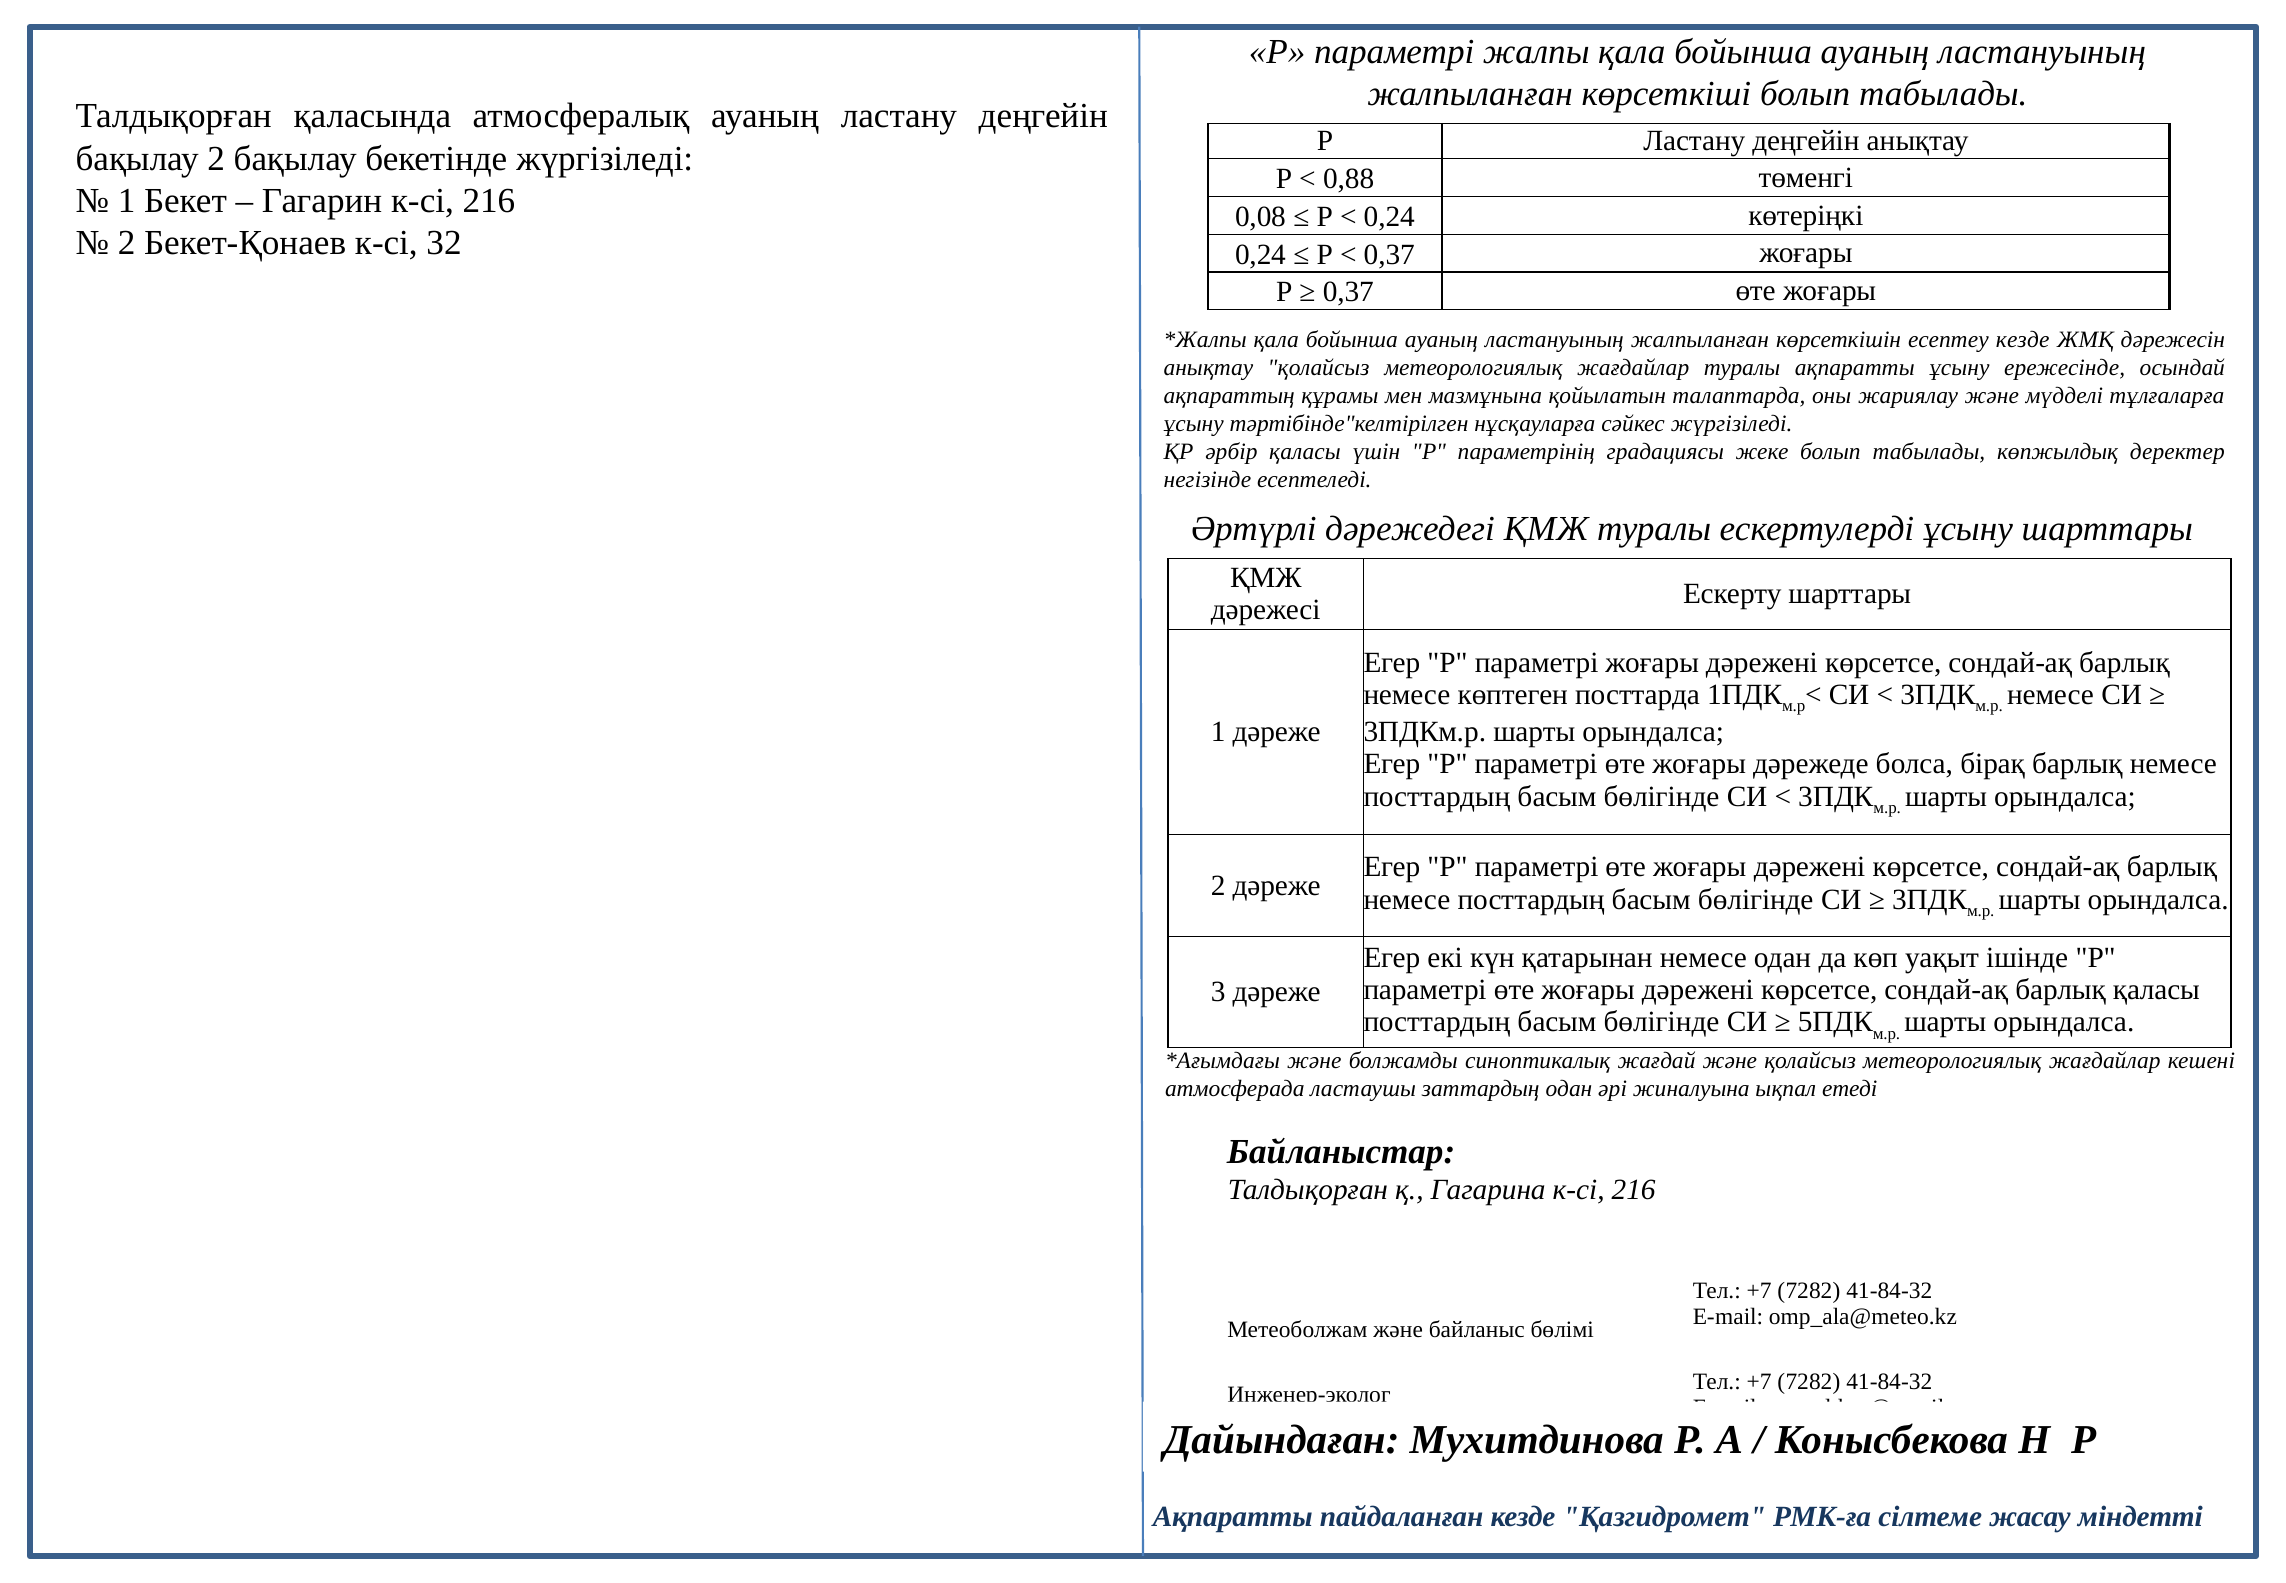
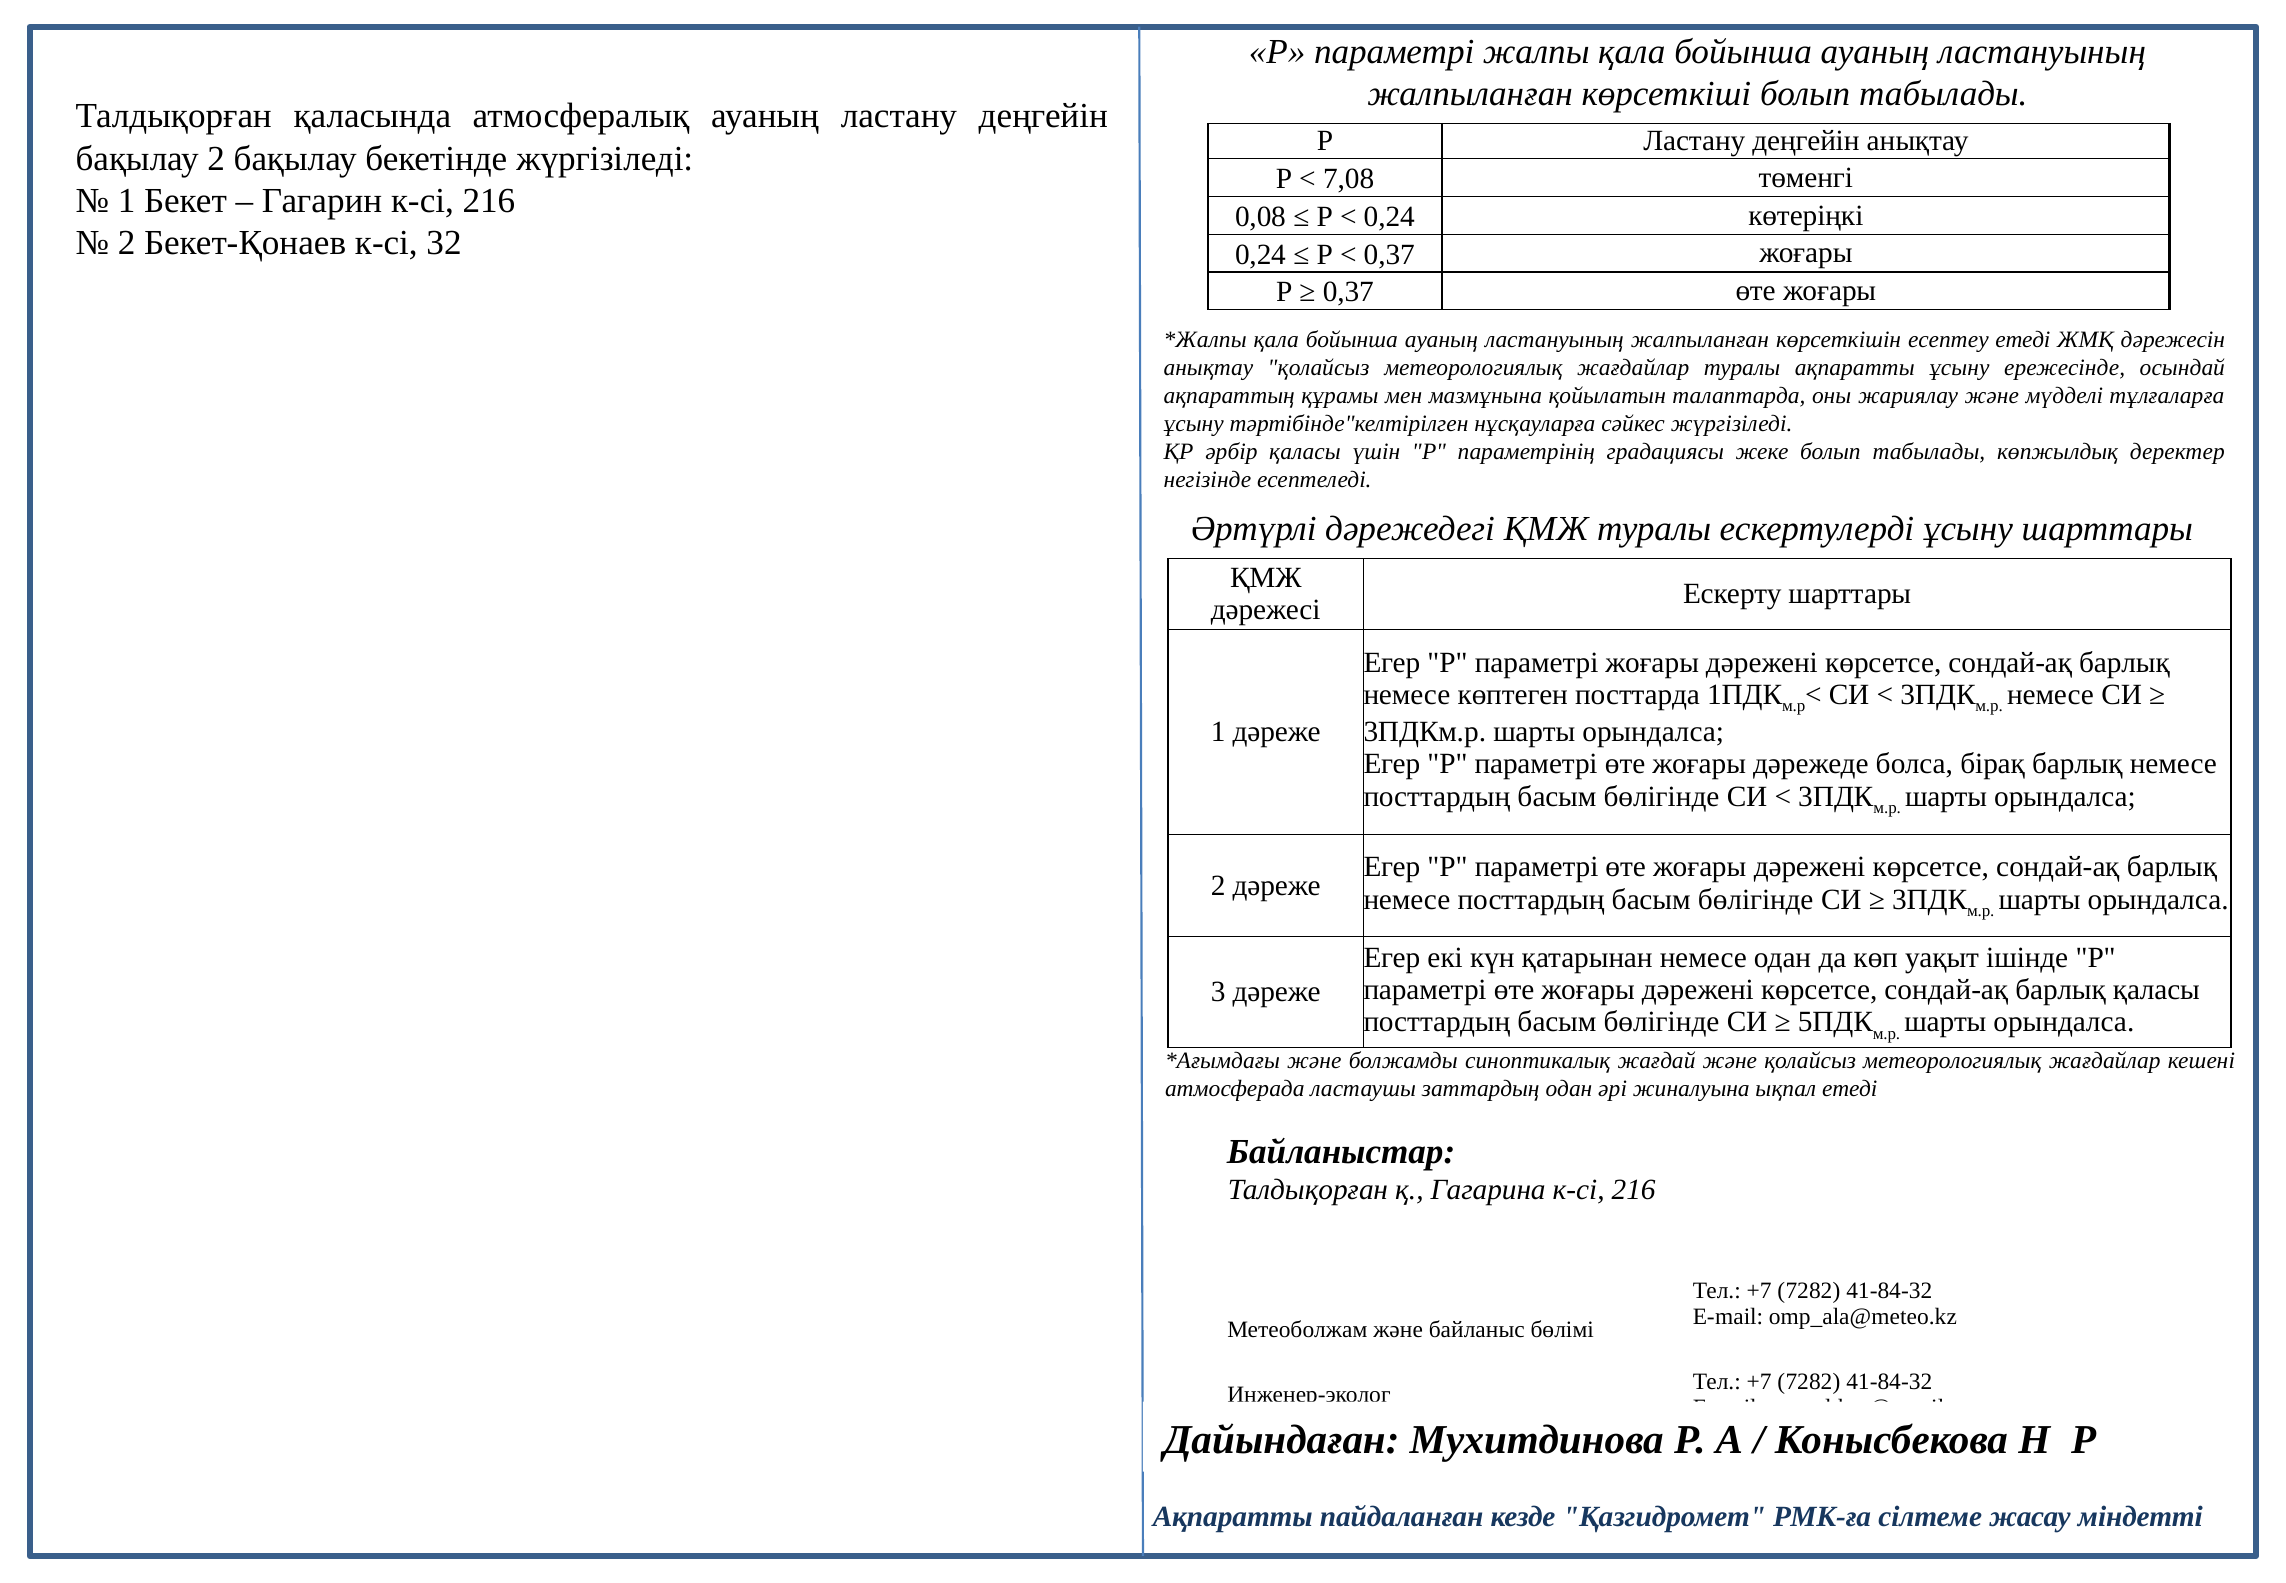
0,88: 0,88 -> 7,08
есептеу кезде: кезде -> етеді
